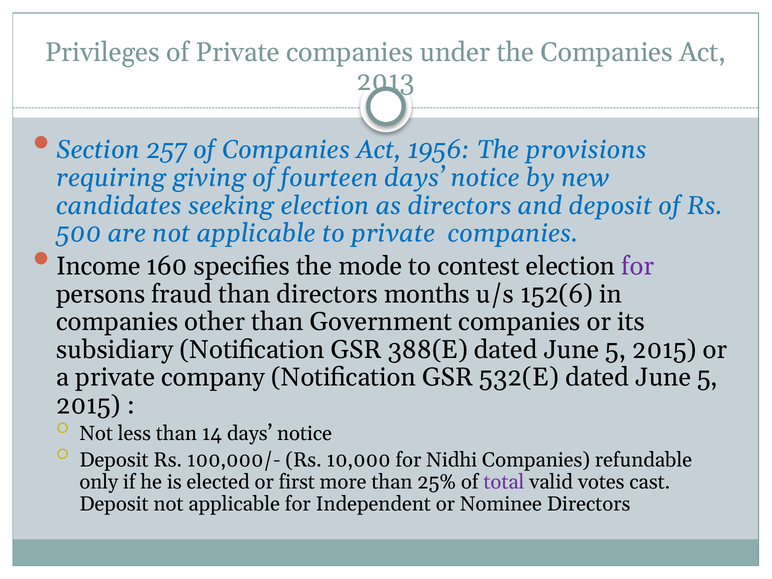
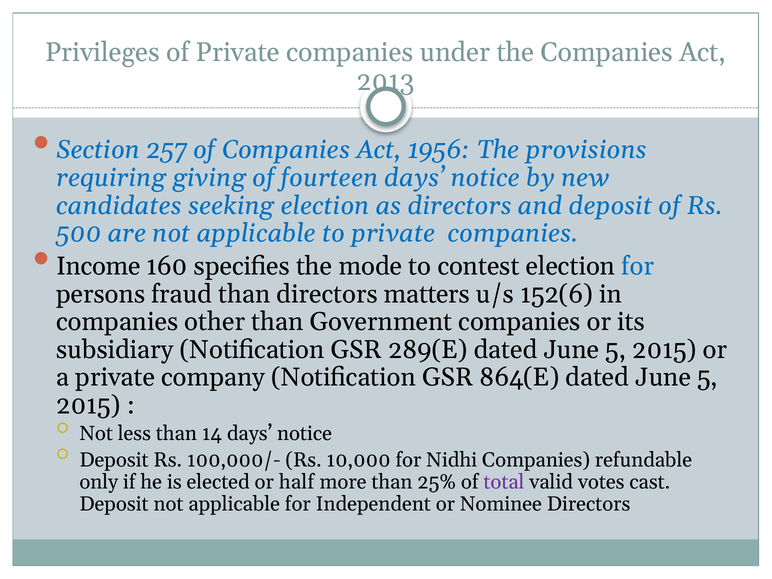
for at (638, 266) colour: purple -> blue
months: months -> matters
388(E: 388(E -> 289(E
532(E: 532(E -> 864(E
first: first -> half
